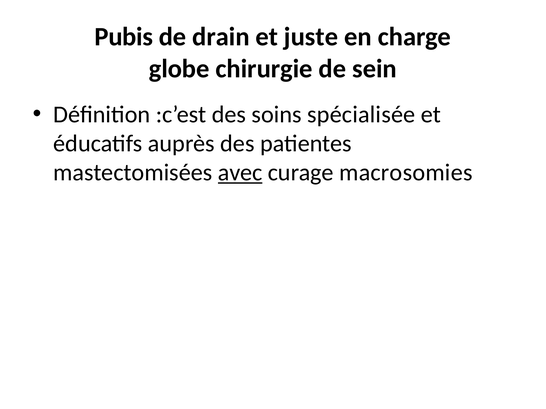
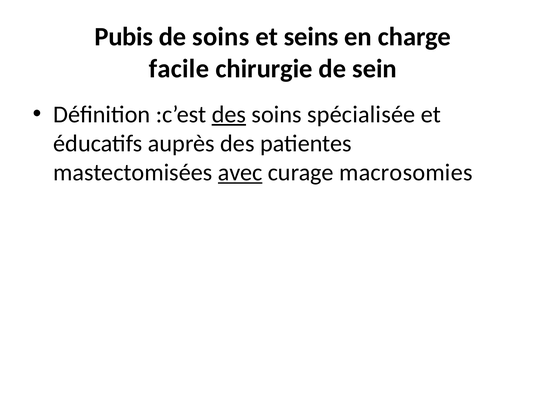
de drain: drain -> soins
juste: juste -> seins
globe: globe -> facile
des at (229, 115) underline: none -> present
